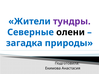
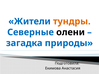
тундры colour: purple -> orange
